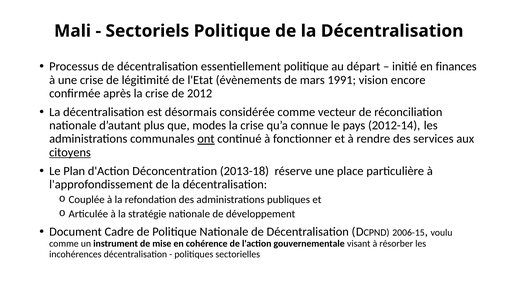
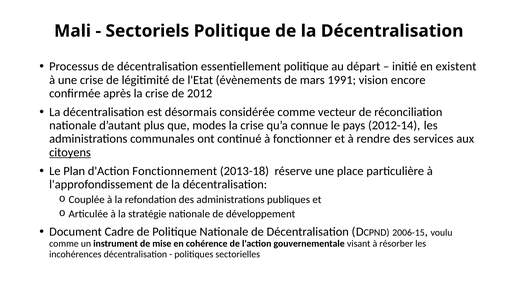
finances: finances -> existent
ont underline: present -> none
Déconcentration: Déconcentration -> Fonctionnement
